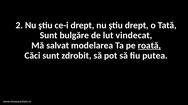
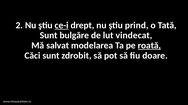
ce-i underline: none -> present
ştiu drept: drept -> prind
putea: putea -> doare
